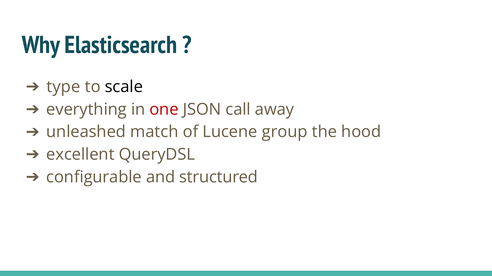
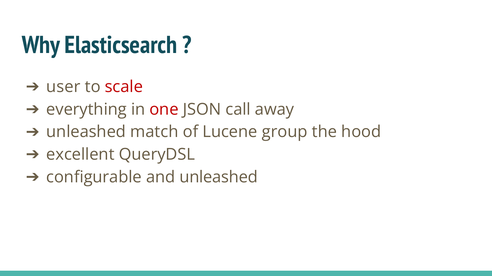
type: type -> user
scale colour: black -> red
and structured: structured -> unleashed
